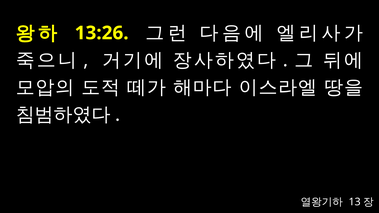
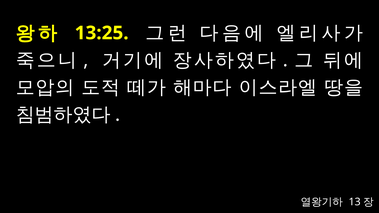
13:26: 13:26 -> 13:25
